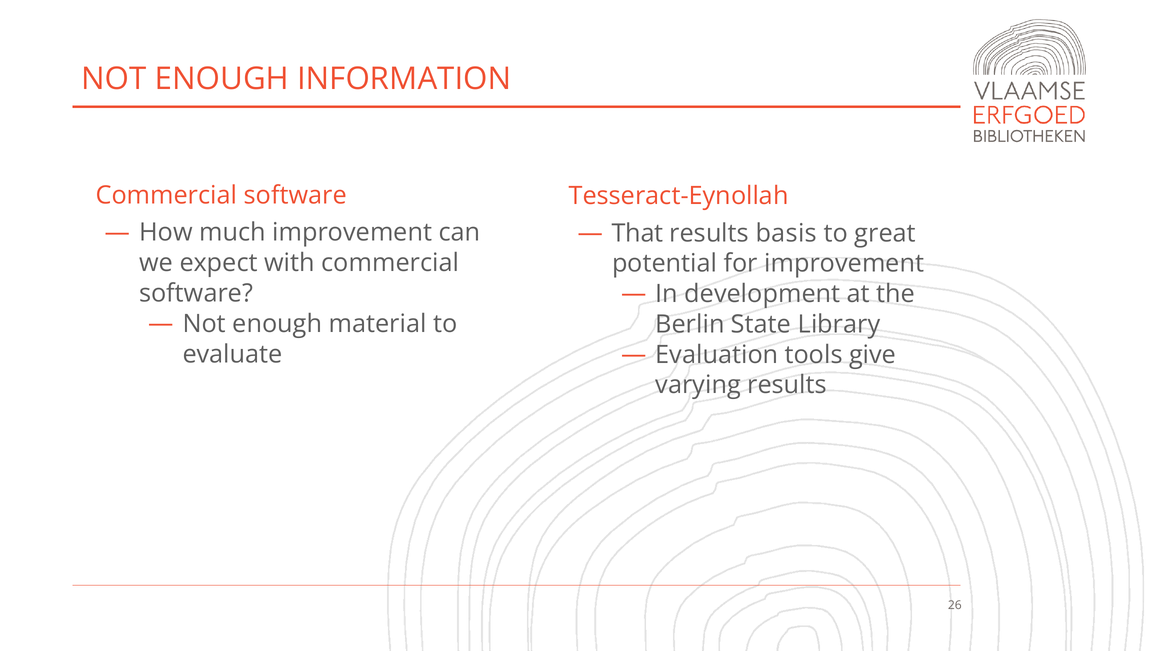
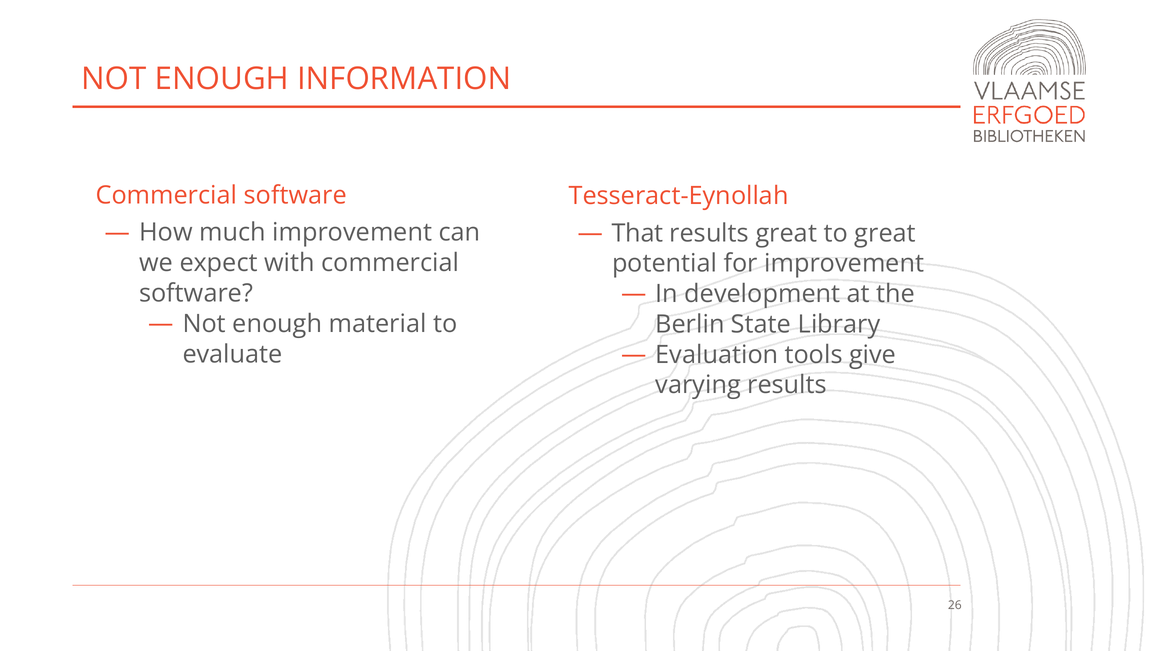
results basis: basis -> great
